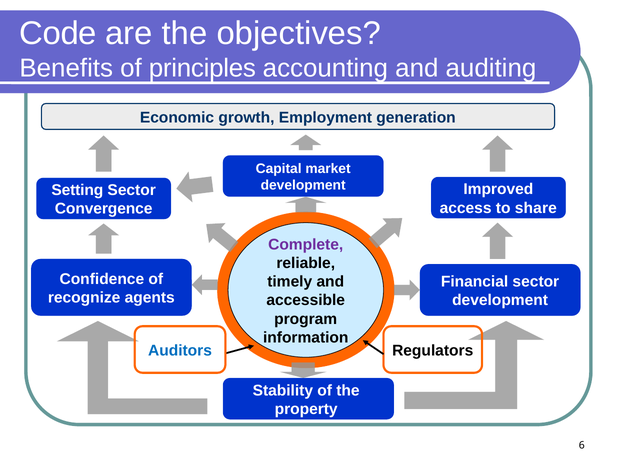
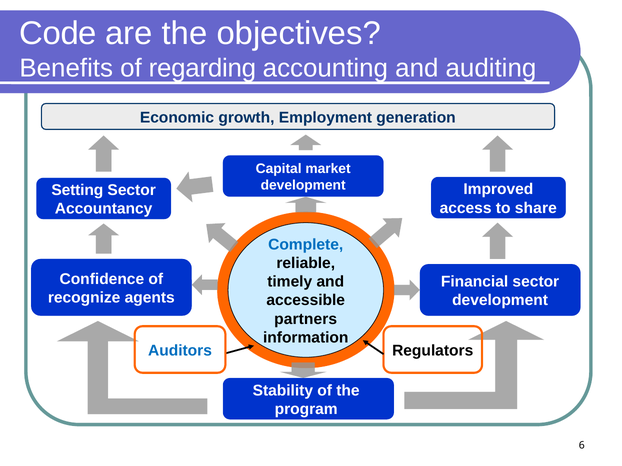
principles: principles -> regarding
Convergence: Convergence -> Accountancy
Complete colour: purple -> blue
program: program -> partners
property: property -> program
